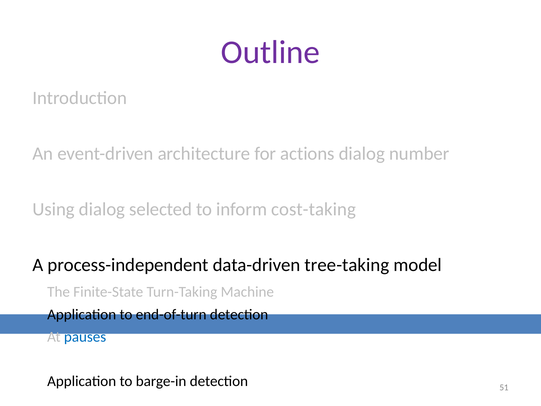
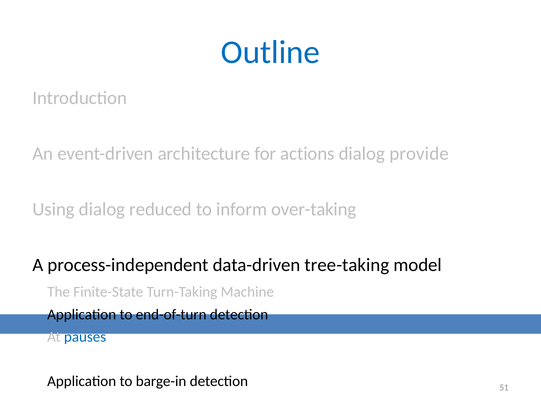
Outline colour: purple -> blue
number: number -> provide
selected: selected -> reduced
cost-taking: cost-taking -> over-taking
